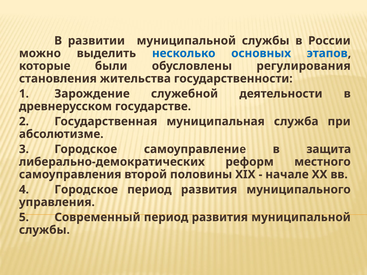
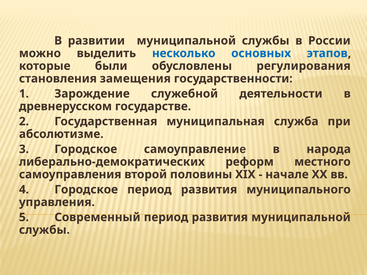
жительства: жительства -> замещения
защита: защита -> народа
